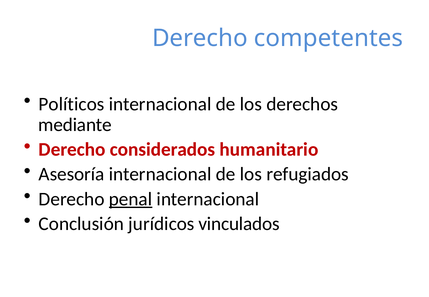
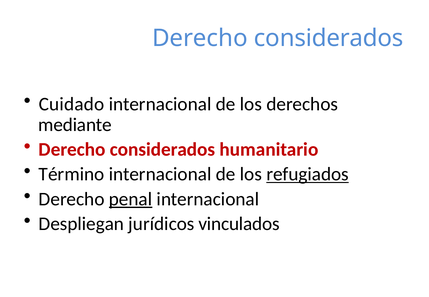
competentes at (329, 38): competentes -> considerados
Políticos: Políticos -> Cuidado
Asesoría: Asesoría -> Término
refugiados underline: none -> present
Conclusión: Conclusión -> Despliegan
